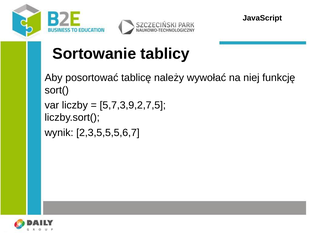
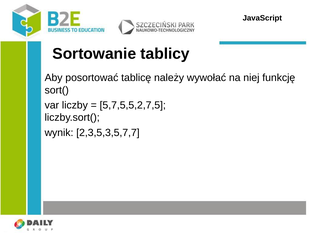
5,7,3,9,2,7,5: 5,7,3,9,2,7,5 -> 5,7,5,5,2,7,5
2,3,5,5,5,6,7: 2,3,5,5,5,6,7 -> 2,3,5,3,5,7,7
